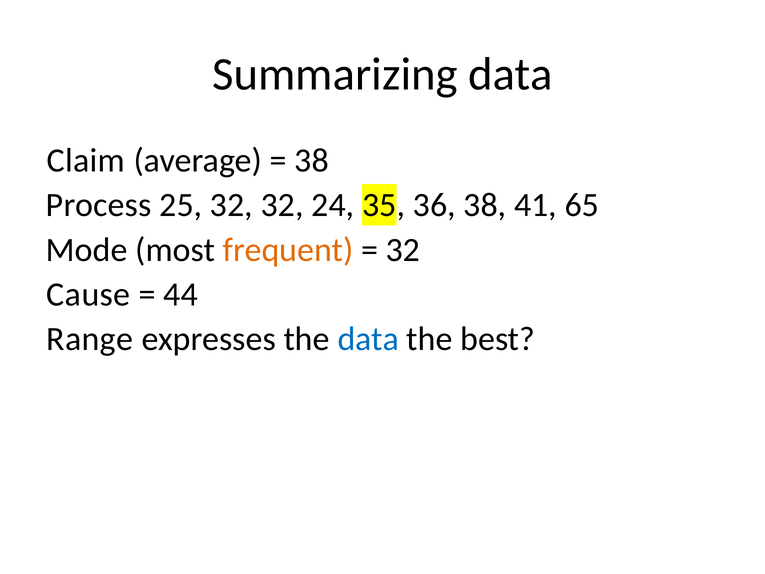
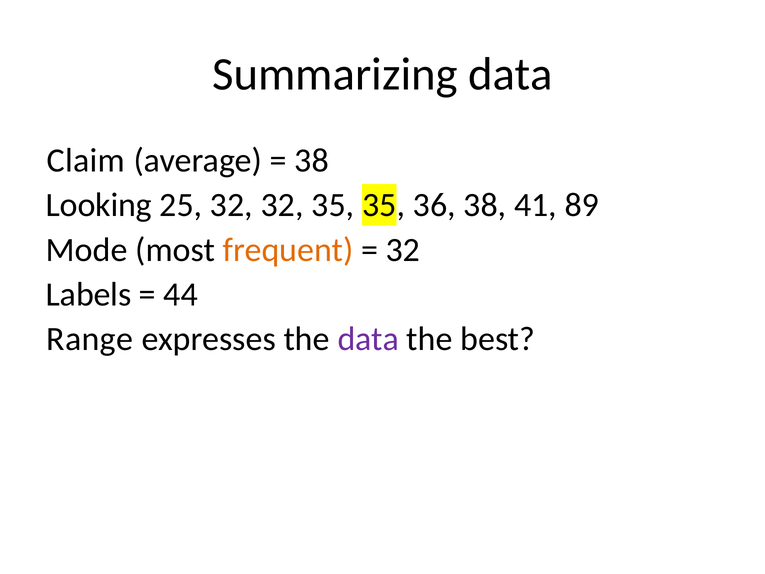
Process: Process -> Looking
32 24: 24 -> 35
65: 65 -> 89
Cause: Cause -> Labels
data at (368, 339) colour: blue -> purple
